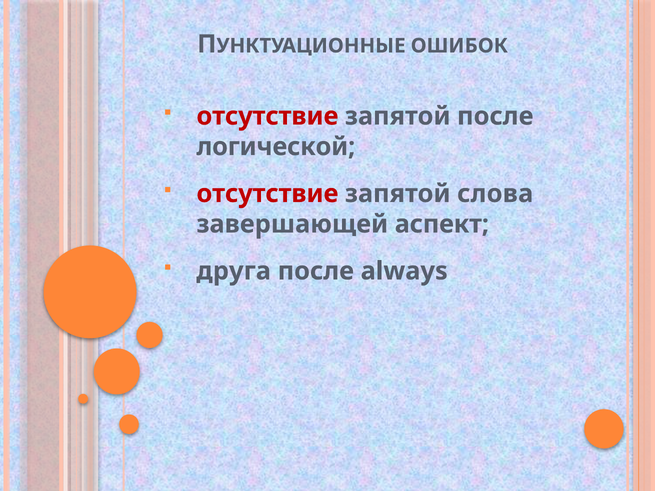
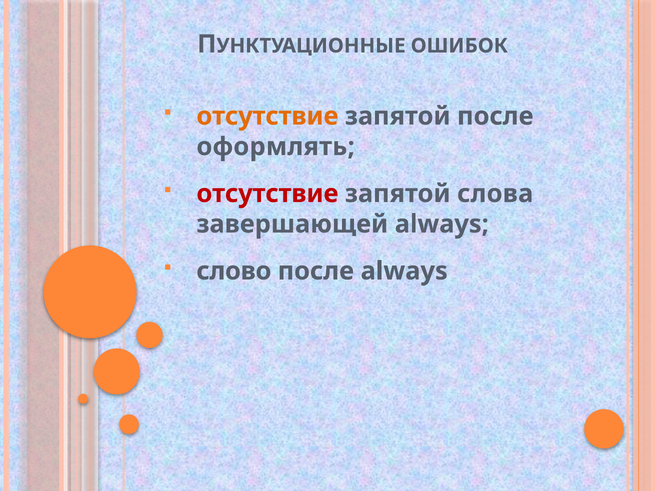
отсутствие at (267, 116) colour: red -> orange
логической: логической -> оформлять
завершающей аспект: аспект -> always
друга: друга -> слово
